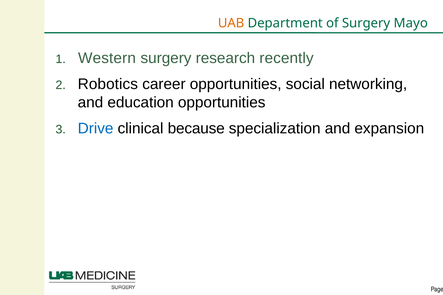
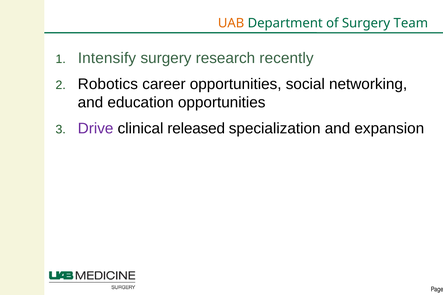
Mayo: Mayo -> Team
Western: Western -> Intensify
Drive colour: blue -> purple
because: because -> released
